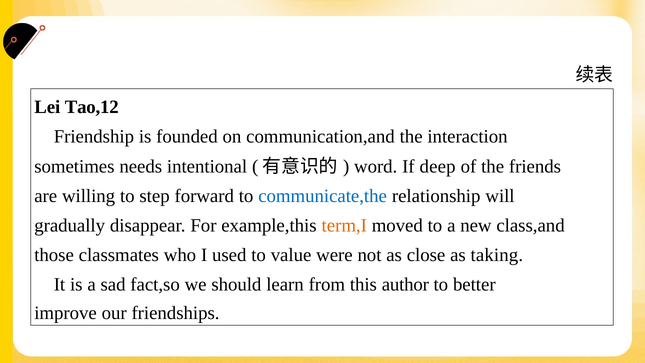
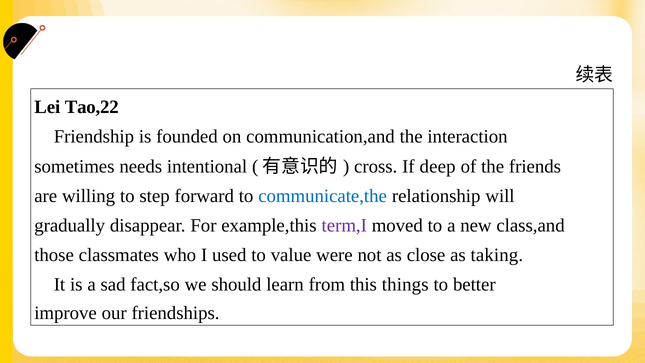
Tao,12: Tao,12 -> Tao,22
word: word -> cross
term,I colour: orange -> purple
author: author -> things
